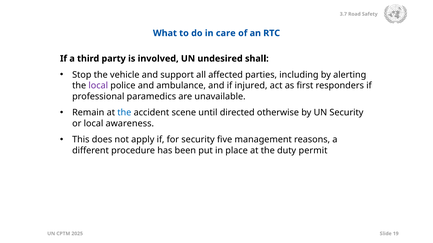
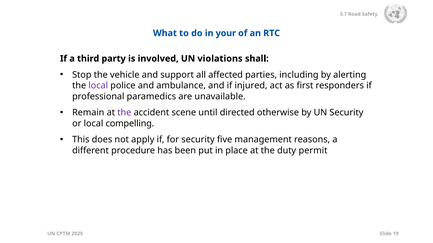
care: care -> your
undesired: undesired -> violations
the at (124, 113) colour: blue -> purple
awareness: awareness -> compelling
